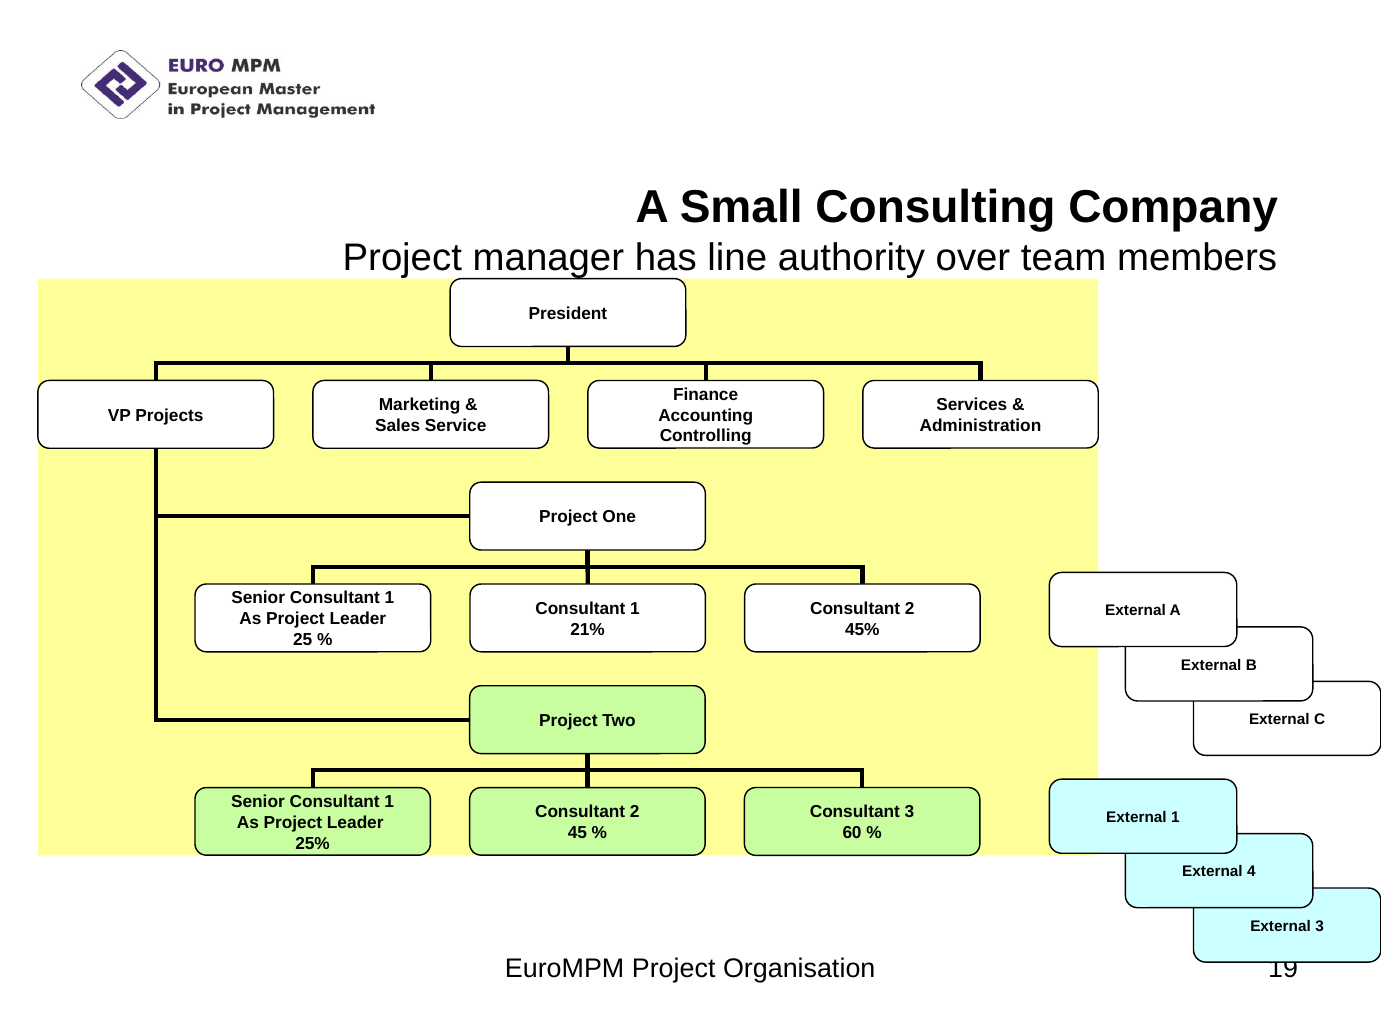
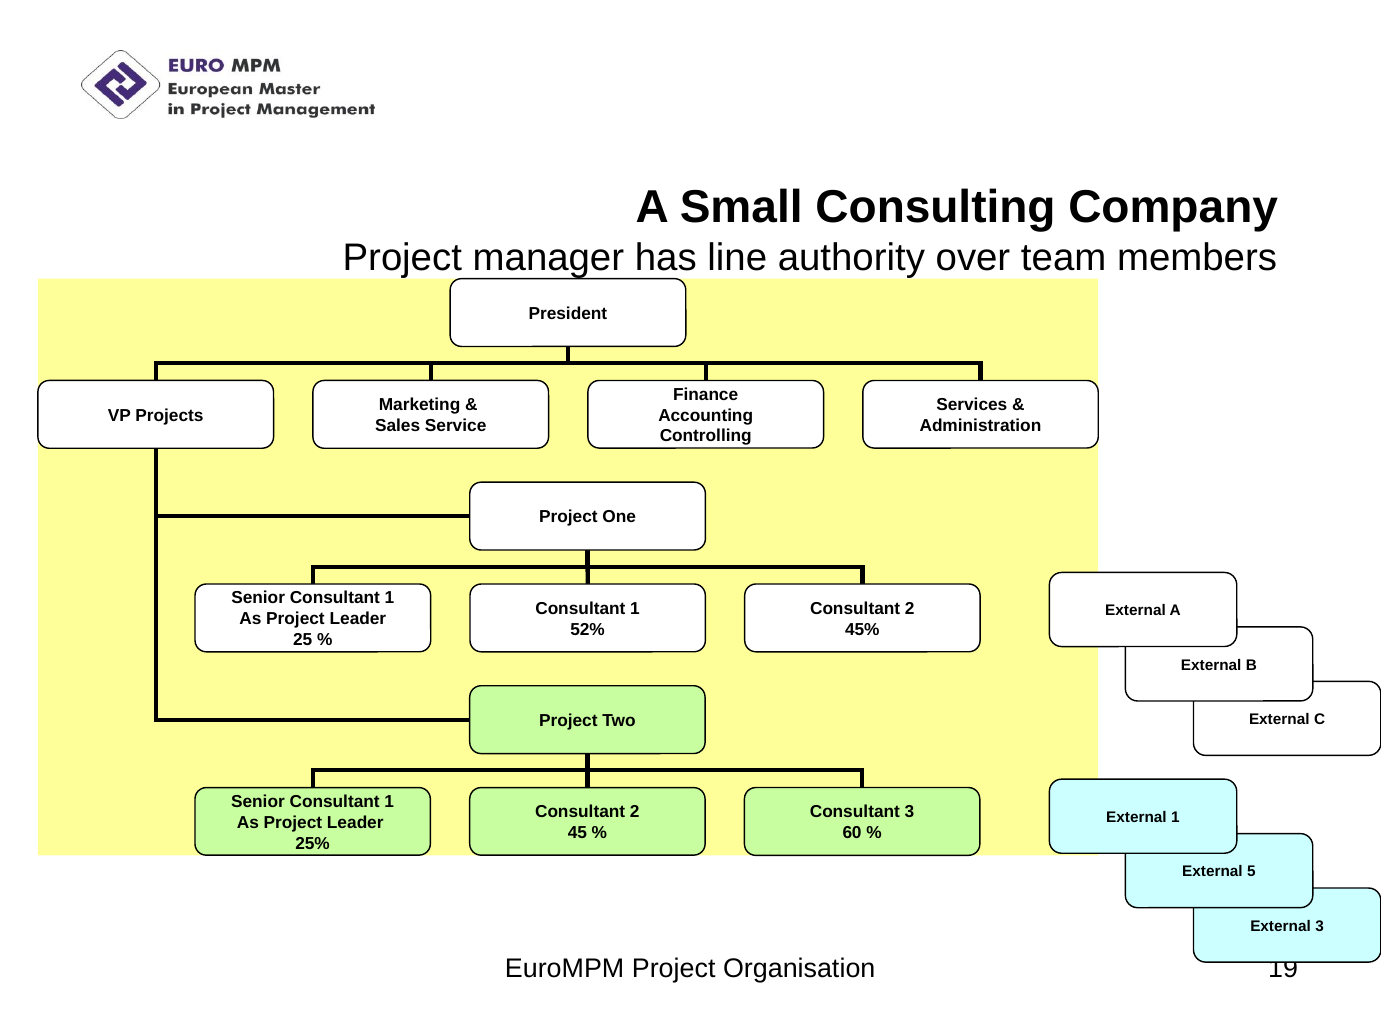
21%: 21% -> 52%
4: 4 -> 5
